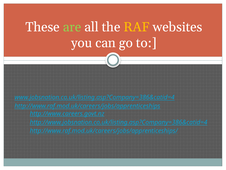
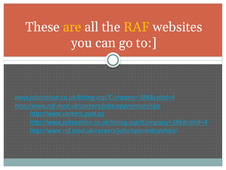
are colour: light green -> yellow
